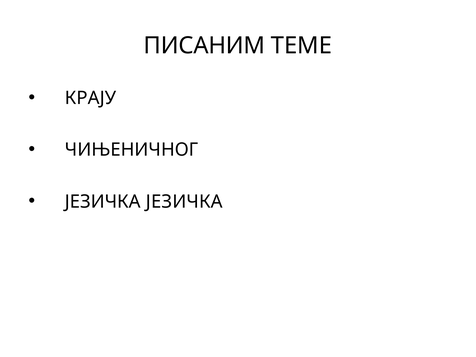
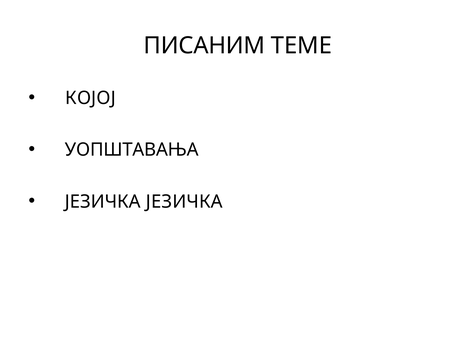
КРАЈУ: КРАЈУ -> КОЈОЈ
ЧИЊЕНИЧНОГ: ЧИЊЕНИЧНОГ -> УОПШТАВАЊА
